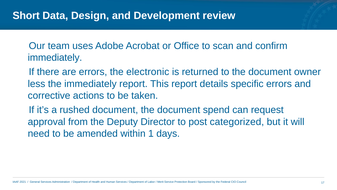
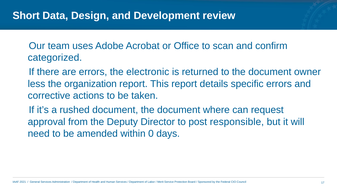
immediately at (55, 58): immediately -> categorized
the immediately: immediately -> organization
spend: spend -> where
categorized: categorized -> responsible
1: 1 -> 0
